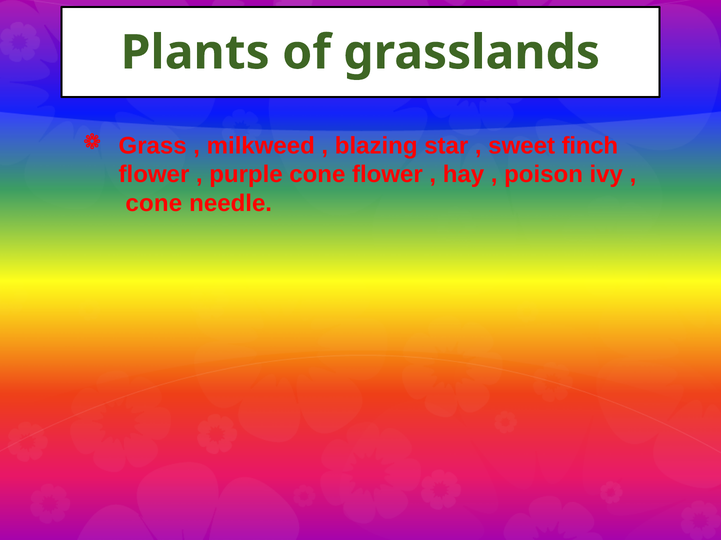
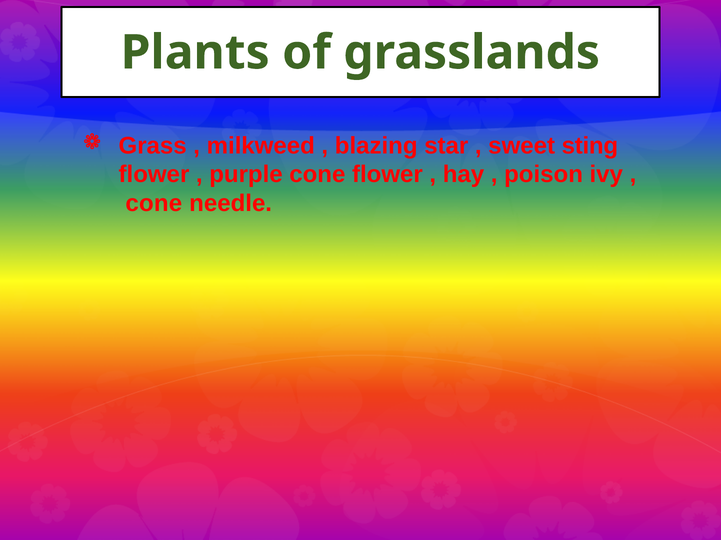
finch: finch -> sting
